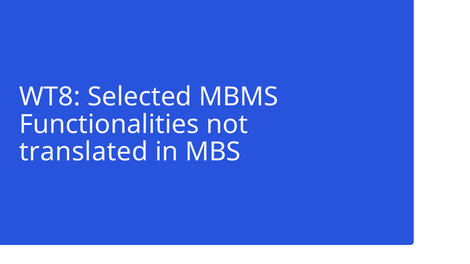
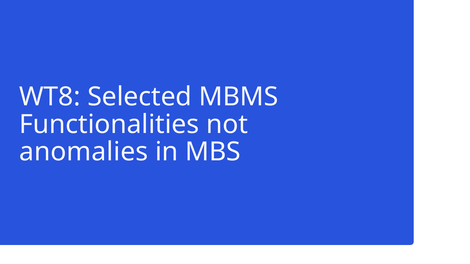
translated: translated -> anomalies
